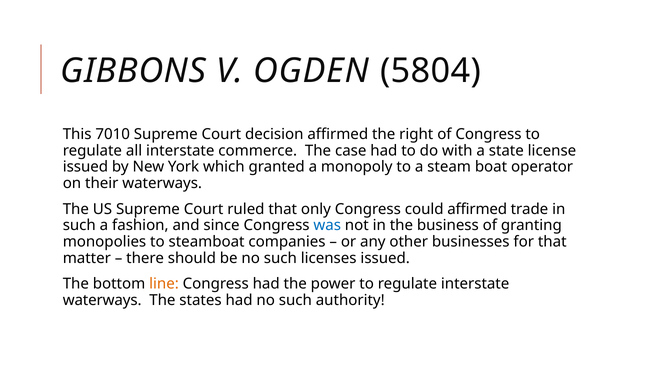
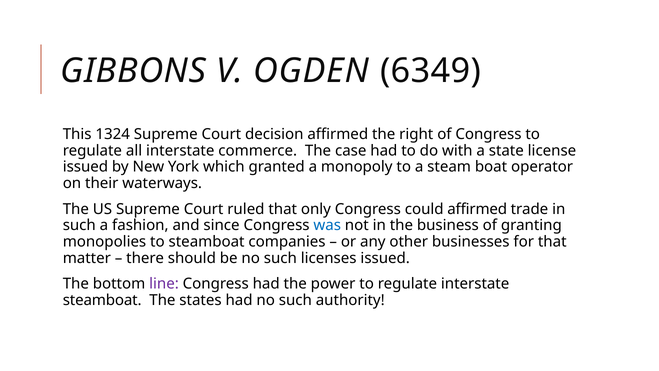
5804: 5804 -> 6349
7010: 7010 -> 1324
line colour: orange -> purple
waterways at (102, 300): waterways -> steamboat
